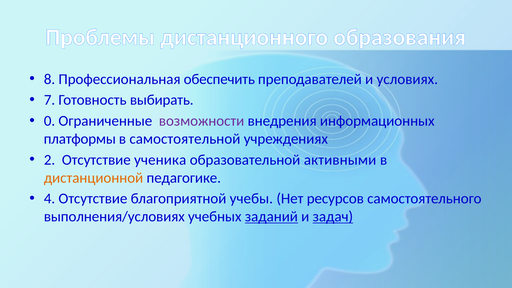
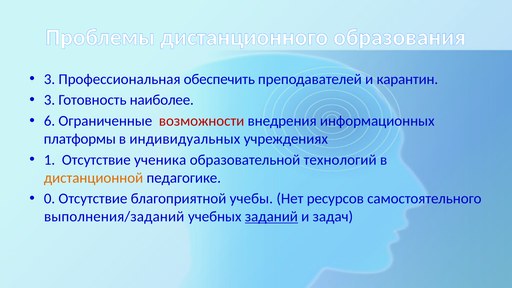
8 at (50, 79): 8 -> 3
условиях: условиях -> карантин
7 at (50, 100): 7 -> 3
выбирать: выбирать -> наиболее
0: 0 -> 6
возможности colour: purple -> red
самостоятельной: самостоятельной -> индивидуальных
2: 2 -> 1
активными: активными -> технологий
4: 4 -> 0
выполнения/условиях: выполнения/условиях -> выполнения/заданий
задач underline: present -> none
